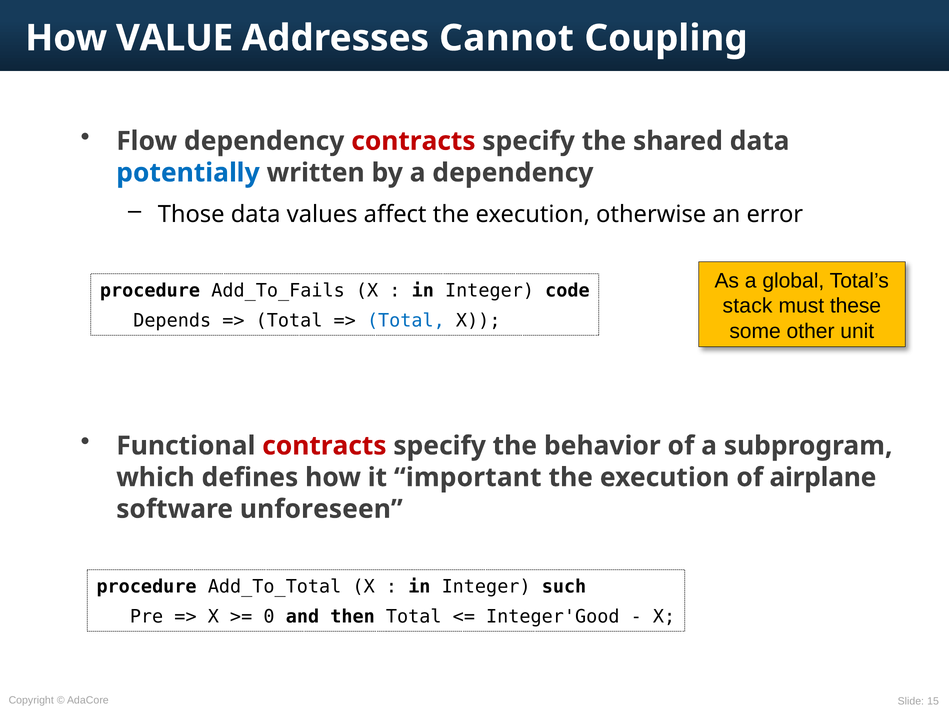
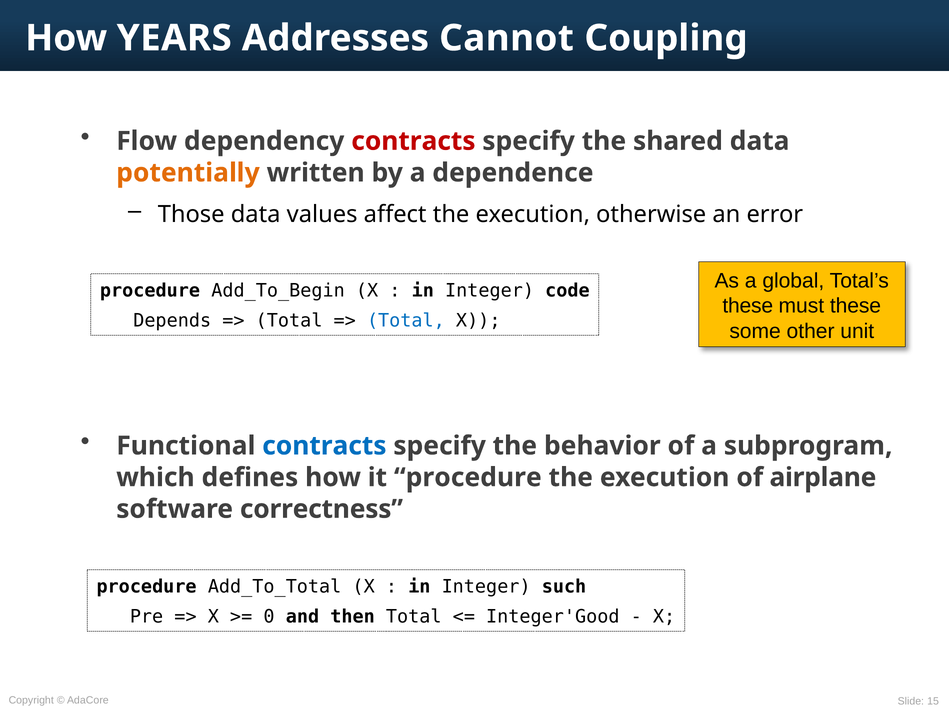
VALUE: VALUE -> YEARS
potentially colour: blue -> orange
a dependency: dependency -> dependence
Add_To_Fails: Add_To_Fails -> Add_To_Begin
stack at (748, 306): stack -> these
contracts at (324, 446) colour: red -> blue
it important: important -> procedure
unforeseen: unforeseen -> correctness
